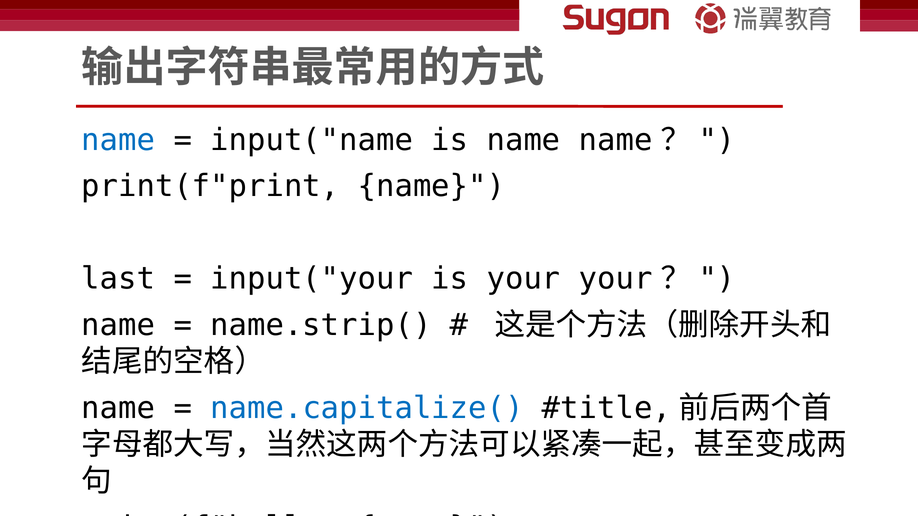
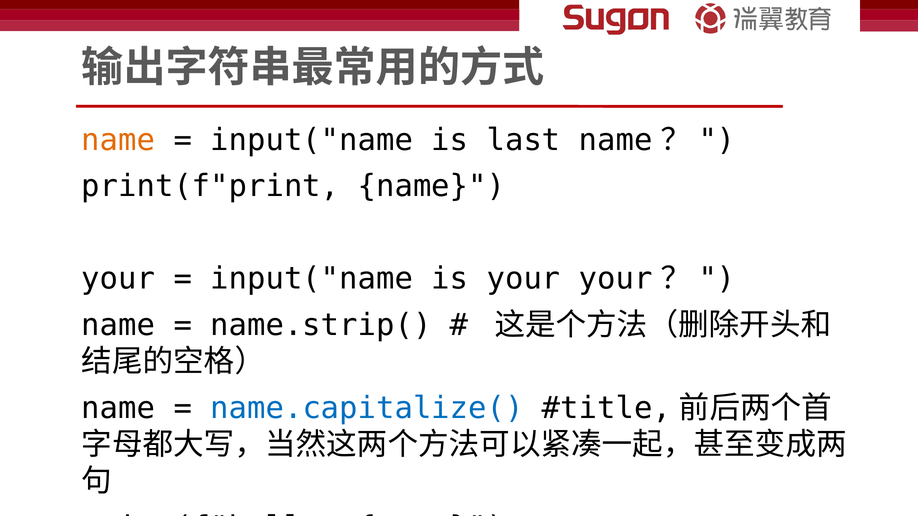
name at (118, 140) colour: blue -> orange
is name: name -> last
last at (118, 279): last -> your
input("your at (312, 279): input("your -> input("name
